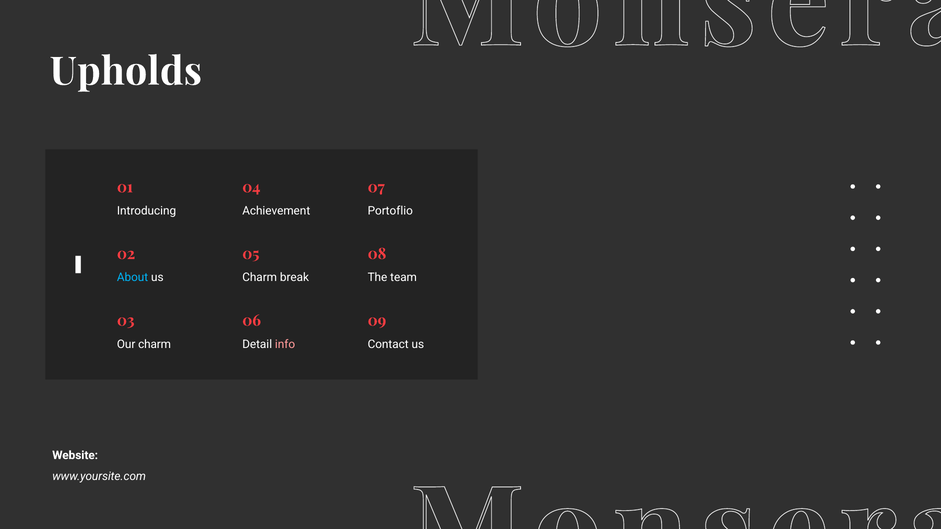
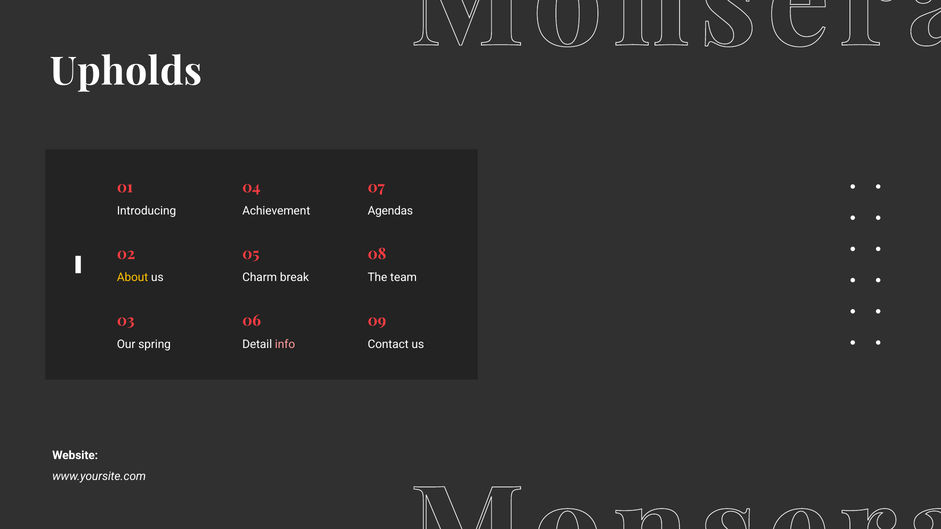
Portoflio: Portoflio -> Agendas
About colour: light blue -> yellow
Our charm: charm -> spring
